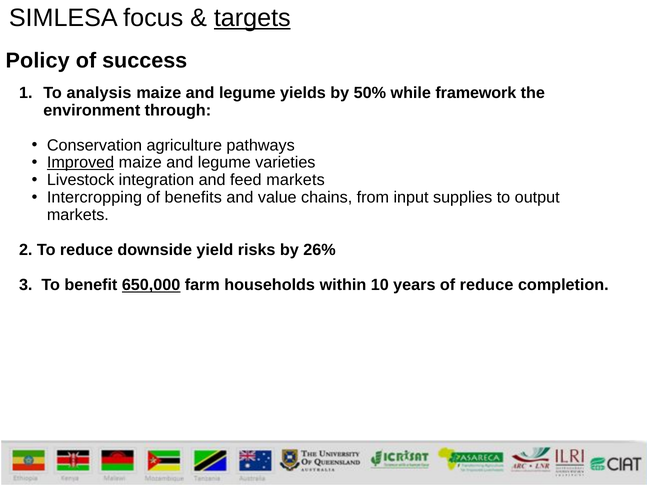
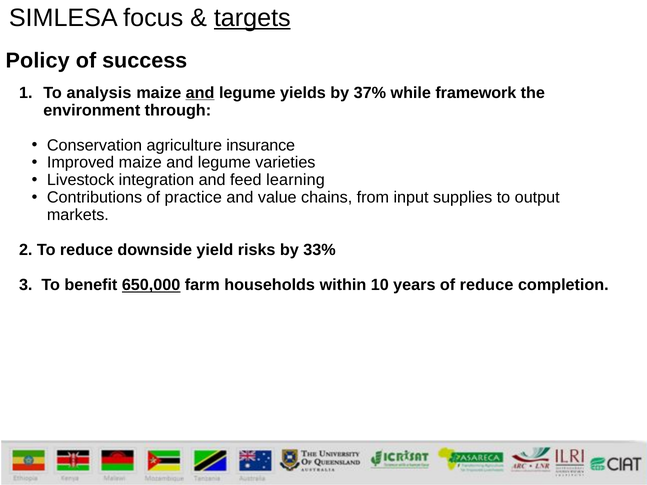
and at (200, 93) underline: none -> present
50%: 50% -> 37%
pathways: pathways -> insurance
Improved underline: present -> none
feed markets: markets -> learning
Intercropping: Intercropping -> Contributions
benefits: benefits -> practice
26%: 26% -> 33%
